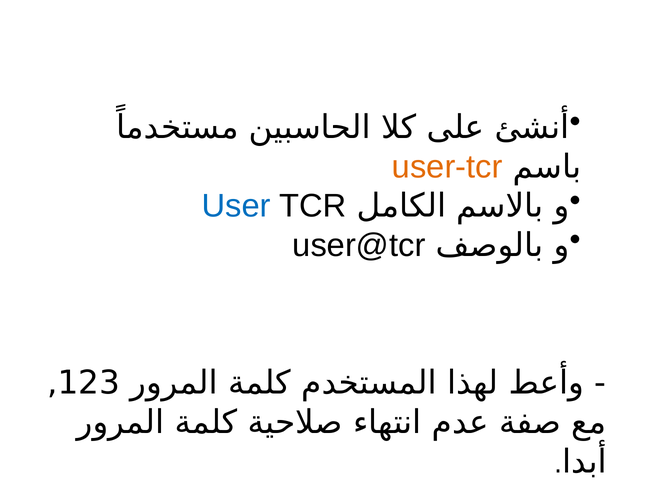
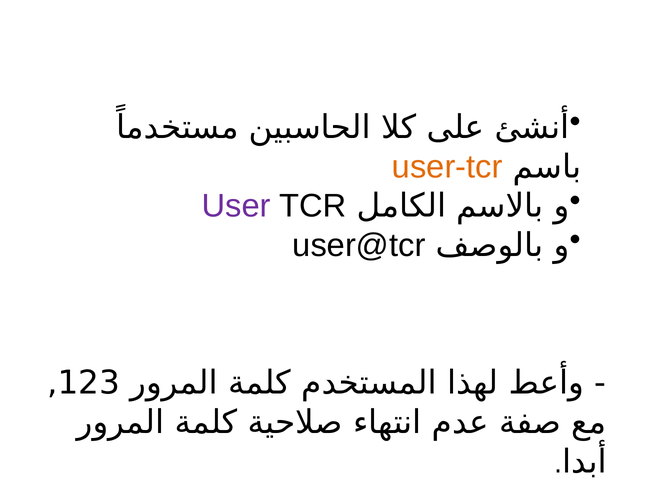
User colour: blue -> purple
